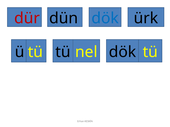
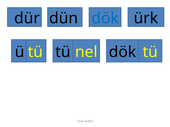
dür colour: red -> black
